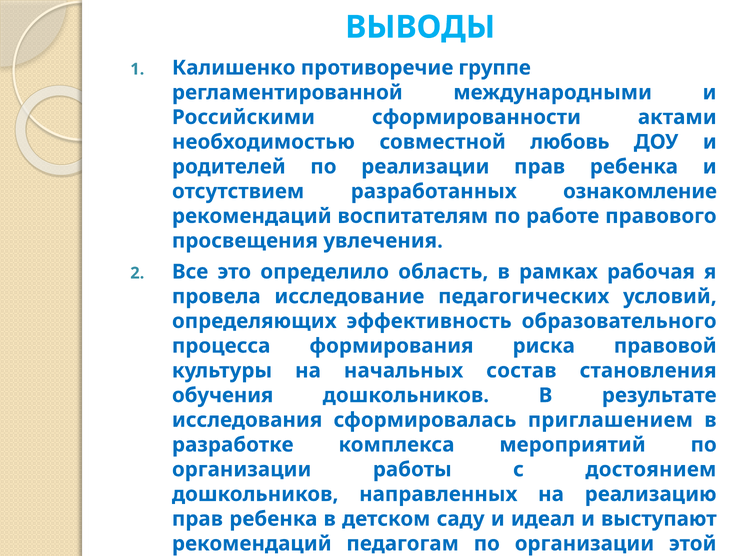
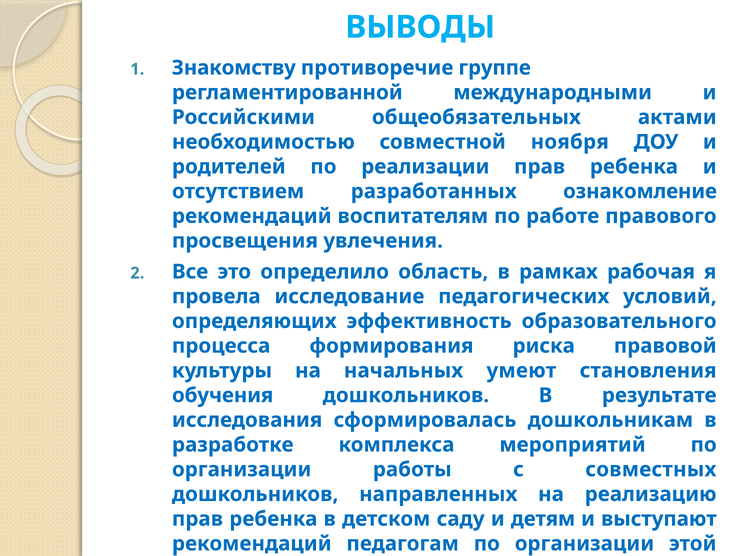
Калишенко: Калишенко -> Знакомству
сформированности: сформированности -> общеобязательных
любовь: любовь -> ноября
состав: состав -> умеют
приглашением: приглашением -> дошкольникам
достоянием: достоянием -> совместных
идеал: идеал -> детям
